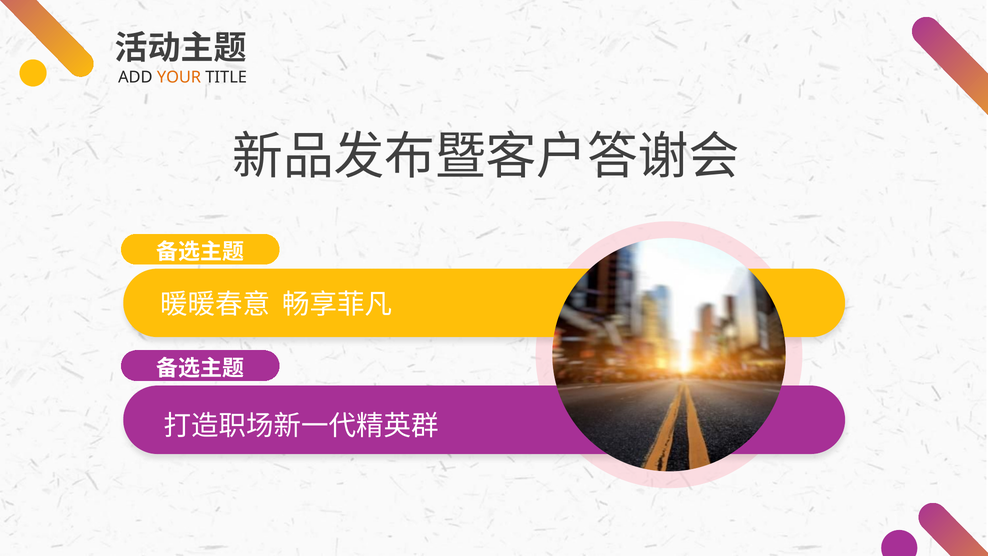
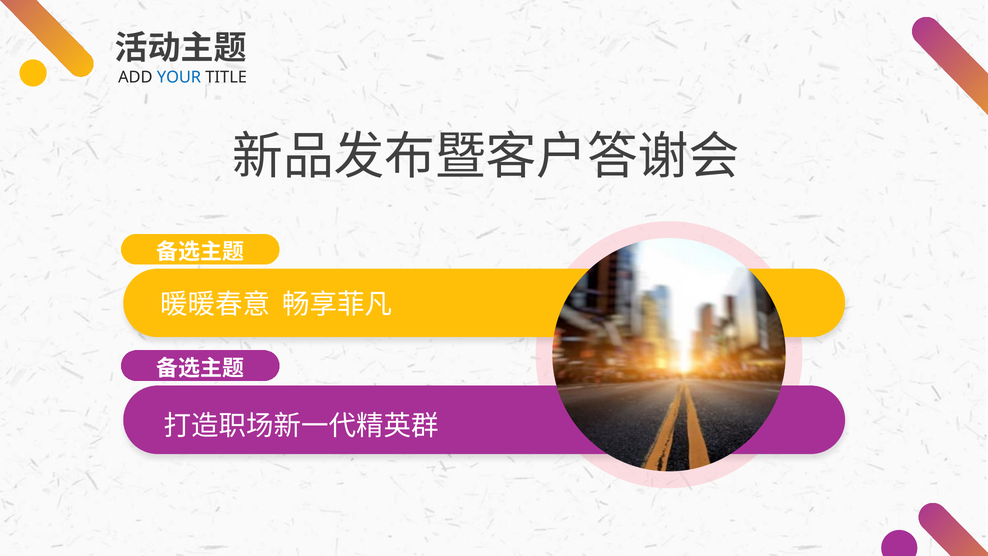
YOUR colour: orange -> blue
